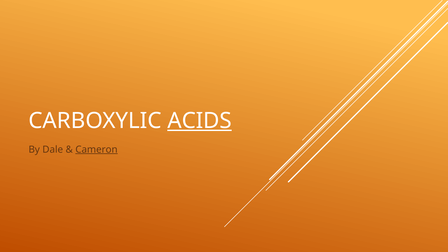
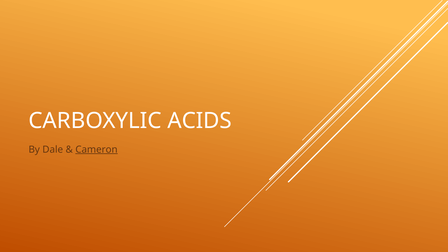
ACIDS underline: present -> none
